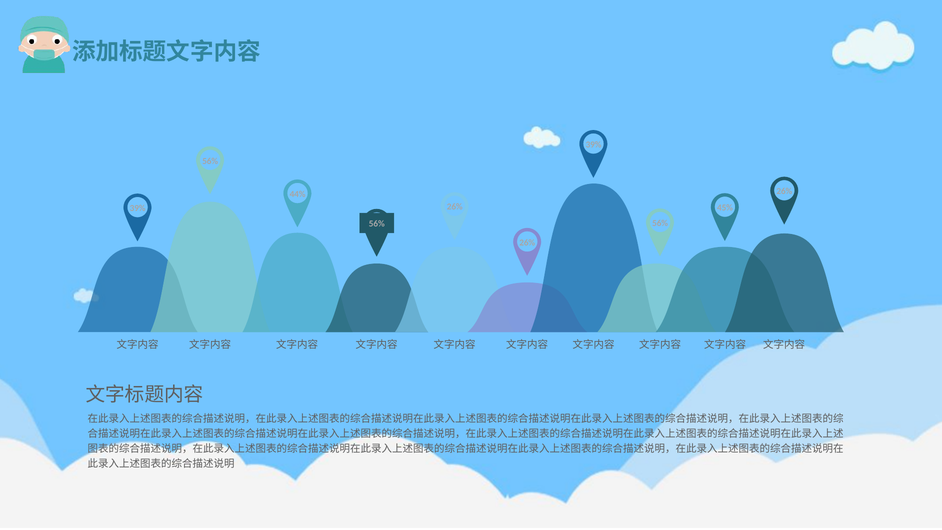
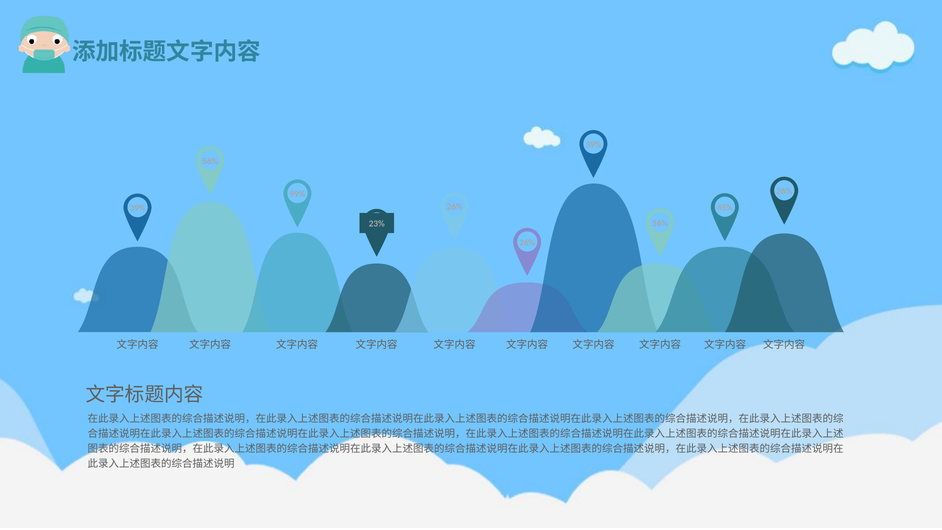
44%: 44% -> 99%
56% at (377, 224): 56% -> 23%
